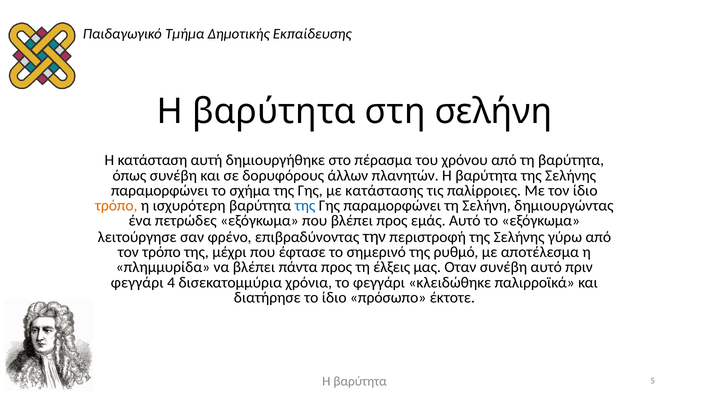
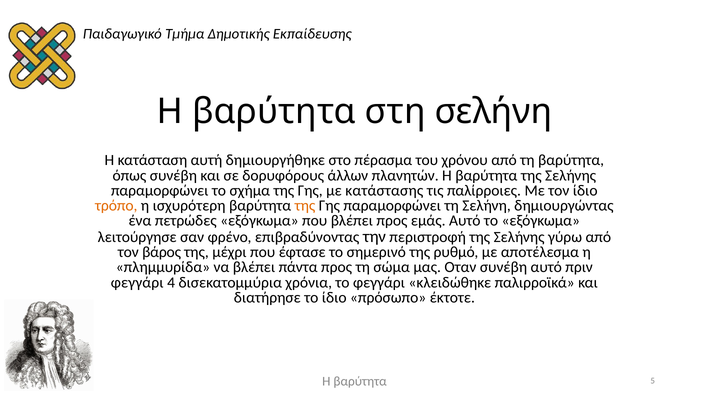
της at (305, 205) colour: blue -> orange
τον τρόπο: τρόπο -> βάρος
έλξεις: έλξεις -> σώμα
